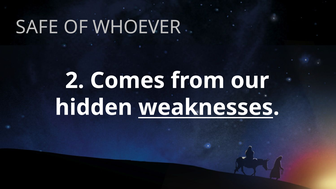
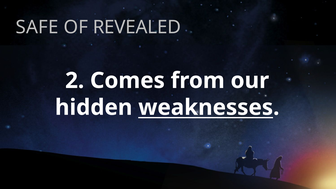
WHOEVER: WHOEVER -> REVEALED
